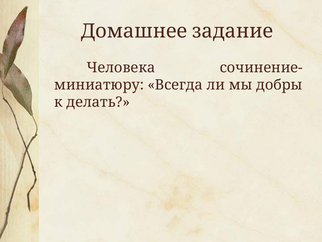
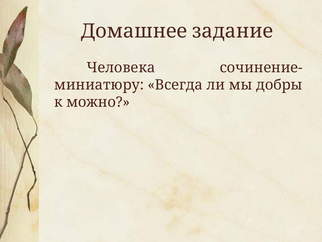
делать: делать -> можно
